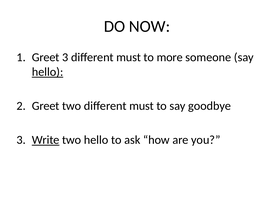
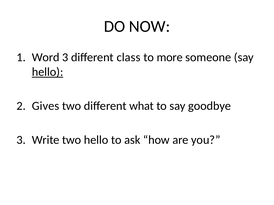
Greet at (46, 57): Greet -> Word
3 different must: must -> class
Greet at (46, 106): Greet -> Gives
two different must: must -> what
Write underline: present -> none
